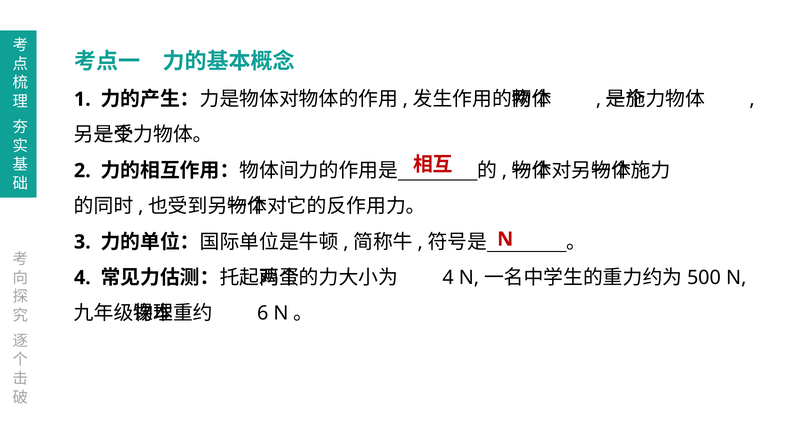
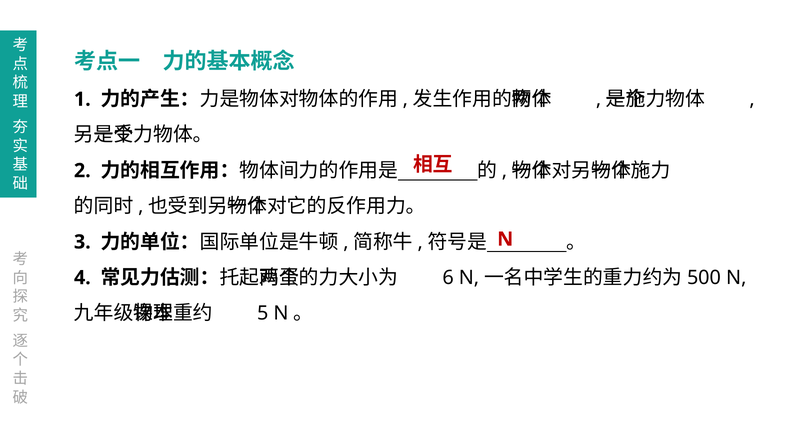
4 at (448, 278): 4 -> 6
6: 6 -> 5
